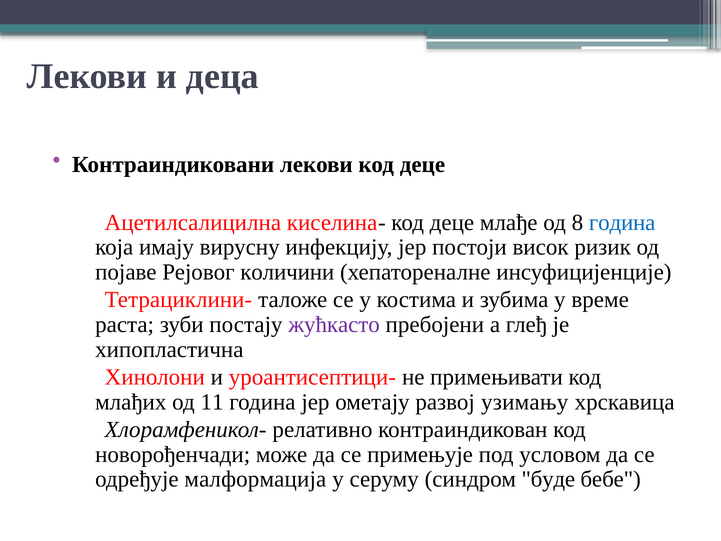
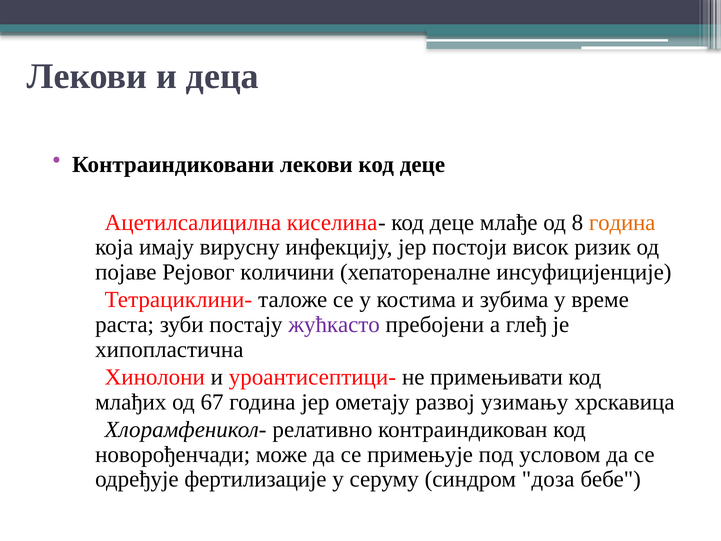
година at (622, 222) colour: blue -> orange
11: 11 -> 67
малформација: малформација -> фертилизације
буде: буде -> доза
